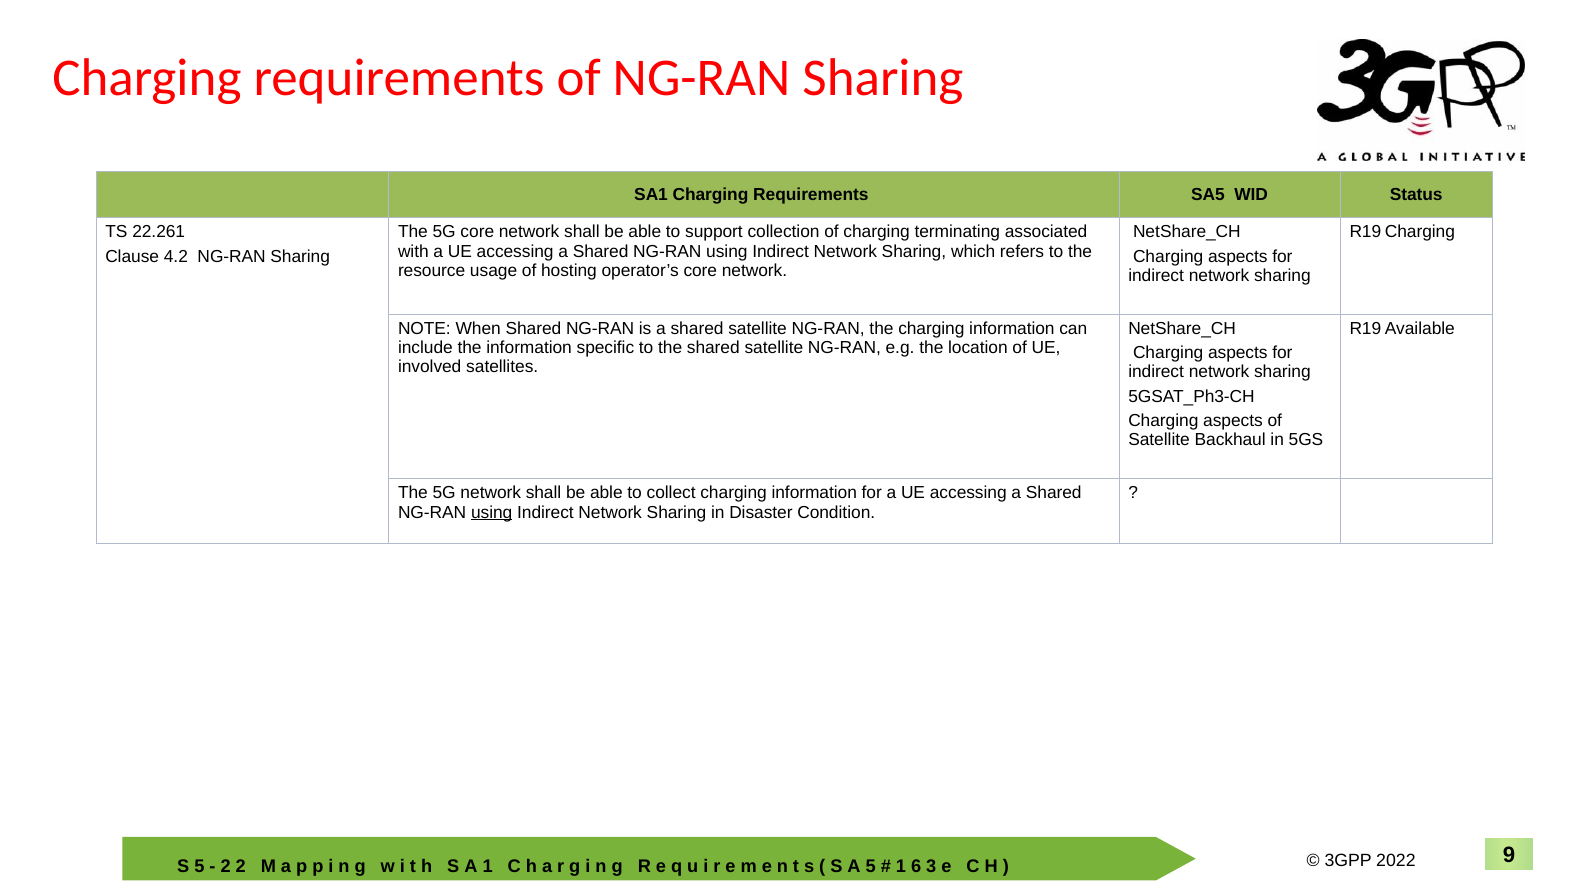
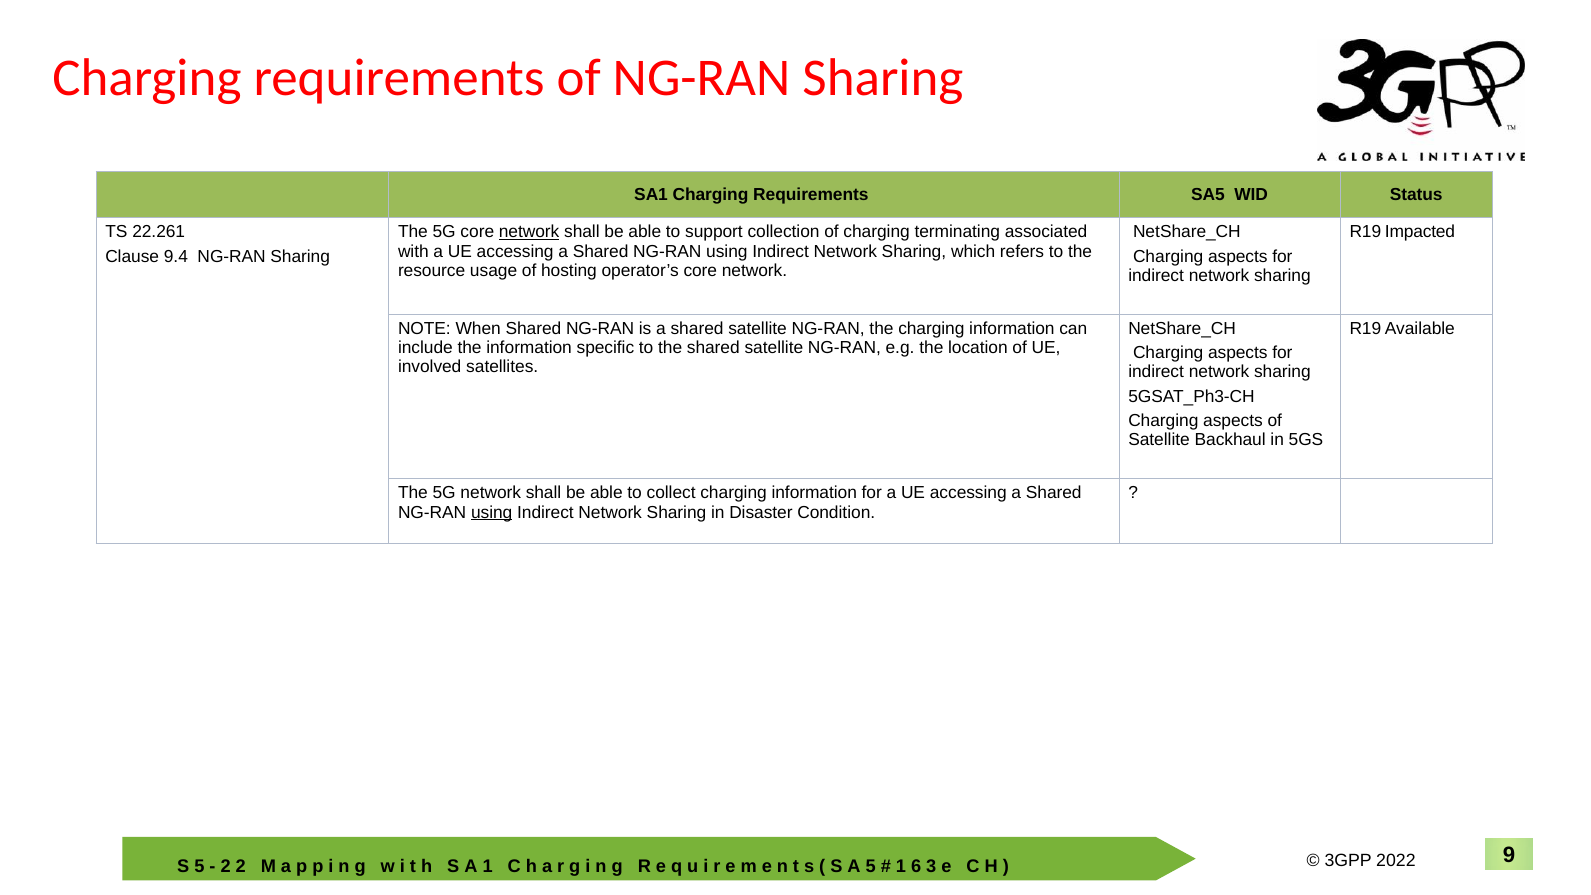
network at (529, 232) underline: none -> present
R19 Charging: Charging -> Impacted
4.2: 4.2 -> 9.4
